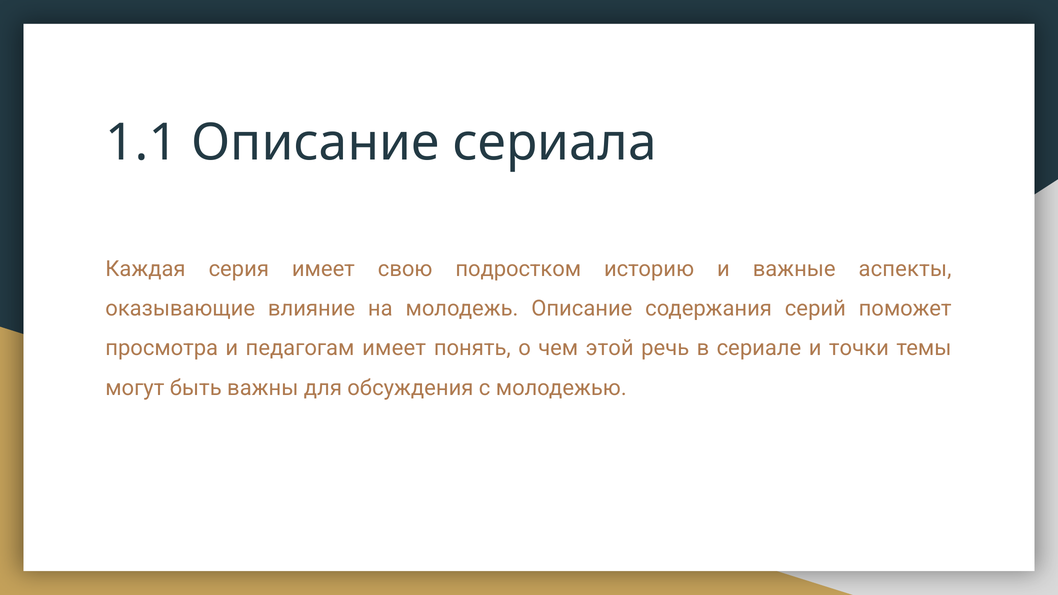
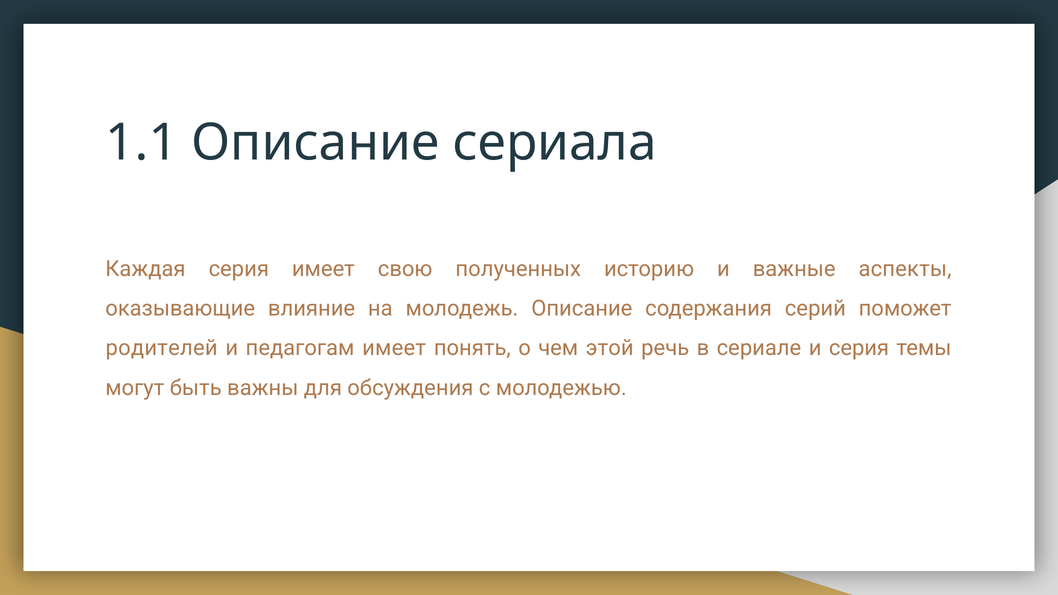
подростком: подростком -> полученных
просмотра: просмотра -> родителей
и точки: точки -> серия
